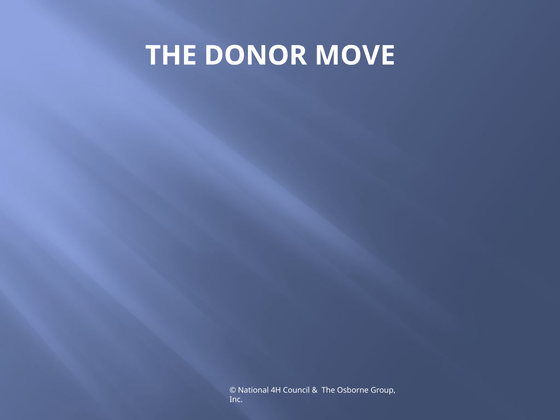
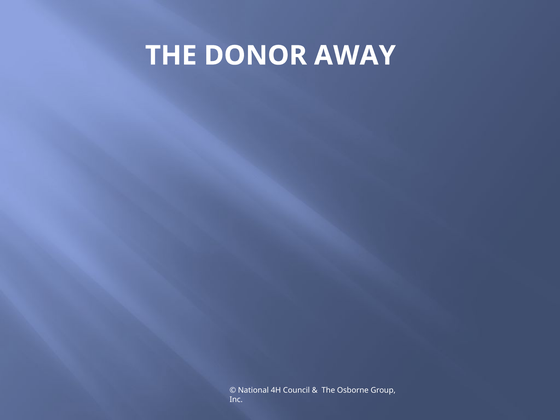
MOVE: MOVE -> AWAY
